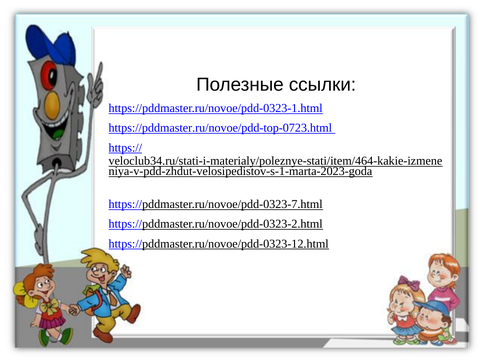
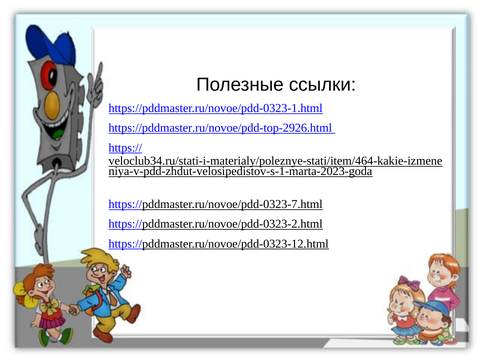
https://pddmaster.ru/novoe/pdd-top-0723.html: https://pddmaster.ru/novoe/pdd-top-0723.html -> https://pddmaster.ru/novoe/pdd-top-2926.html
